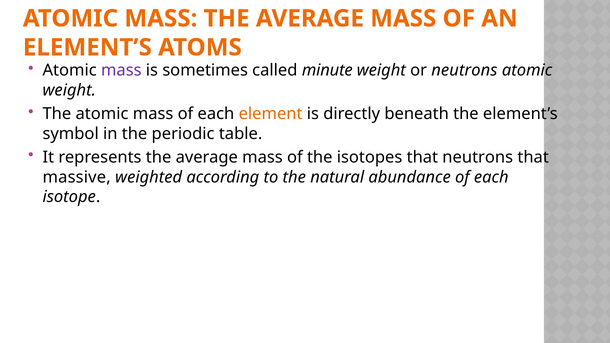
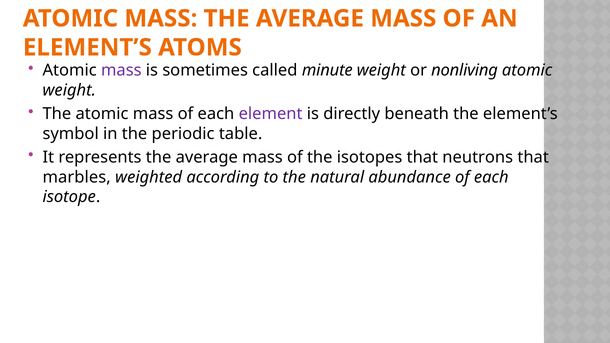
or neutrons: neutrons -> nonliving
element colour: orange -> purple
massive: massive -> marbles
